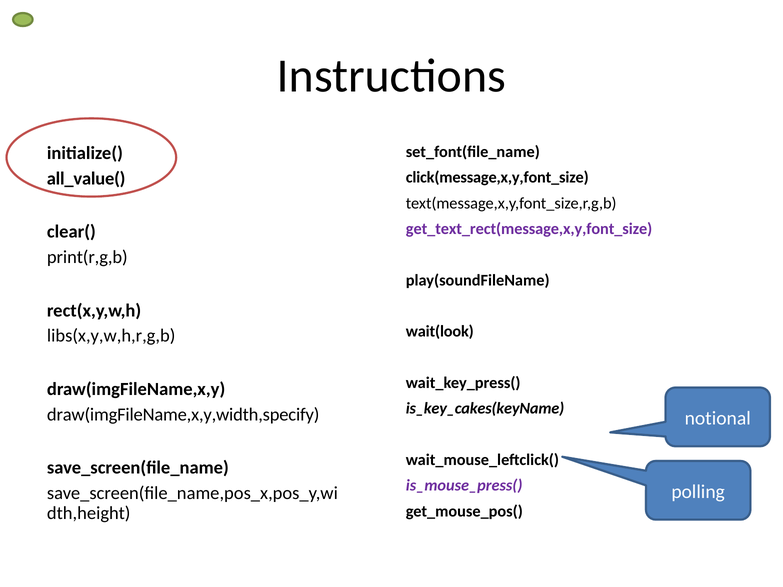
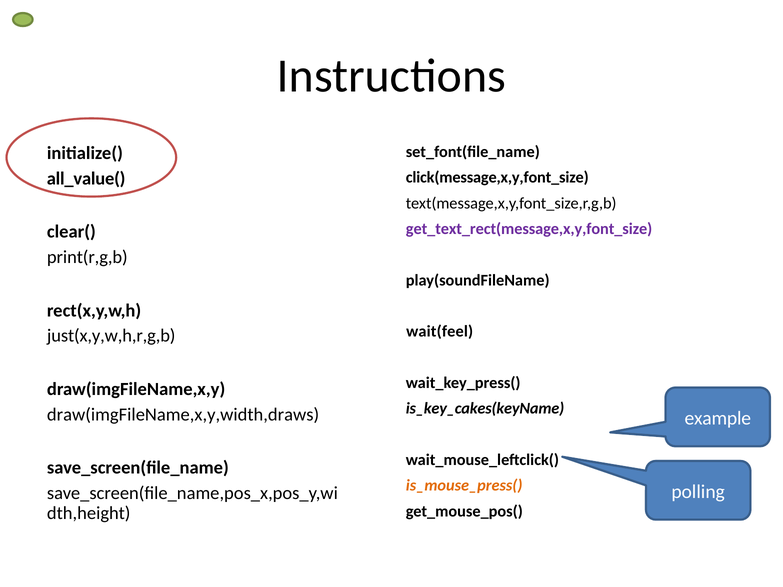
wait(look: wait(look -> wait(feel
libs(x,y,w,h,r,g,b: libs(x,y,w,h,r,g,b -> just(x,y,w,h,r,g,b
draw(imgFileName,x,y,width,specify: draw(imgFileName,x,y,width,specify -> draw(imgFileName,x,y,width,draws
notional: notional -> example
is_mouse_press( colour: purple -> orange
